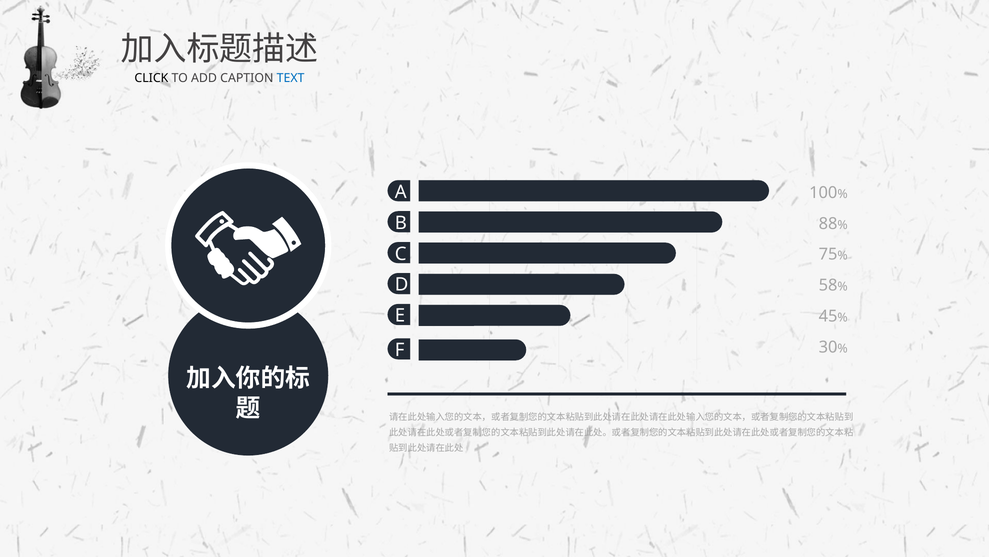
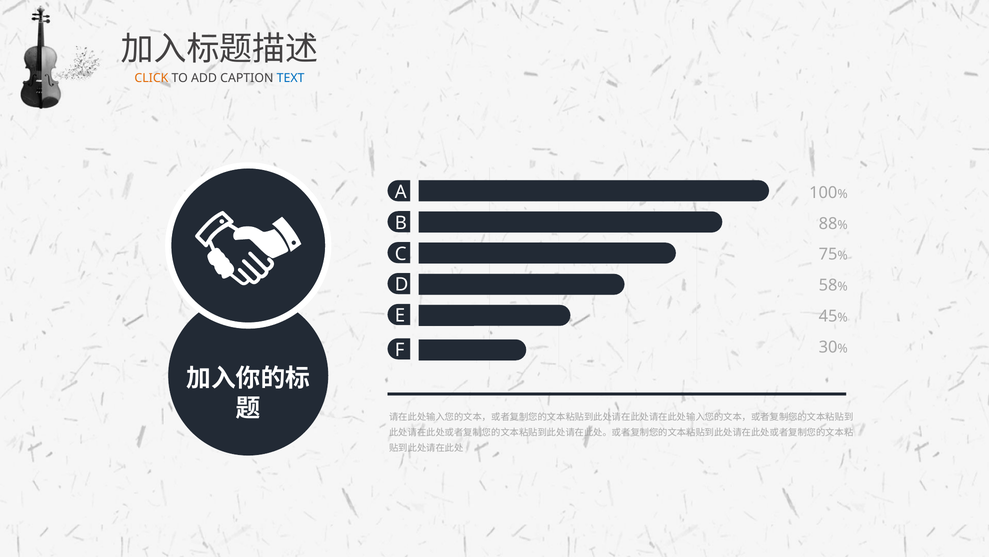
CLICK colour: black -> orange
